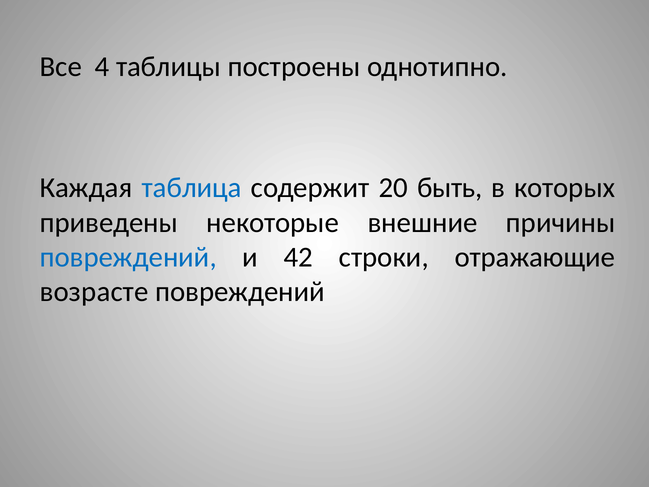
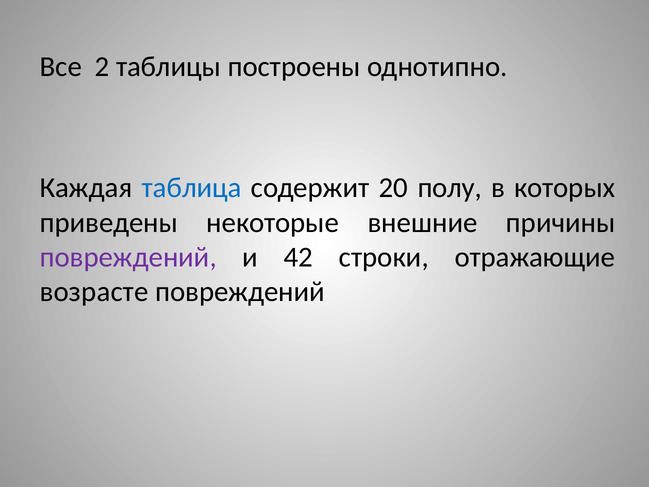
4: 4 -> 2
быть: быть -> полу
повреждений at (128, 257) colour: blue -> purple
